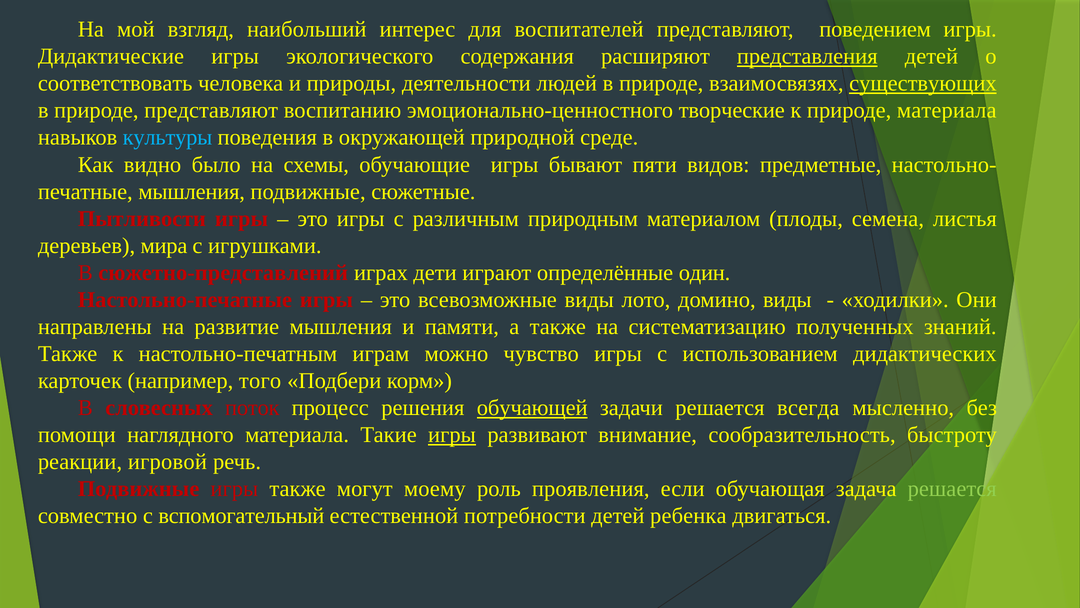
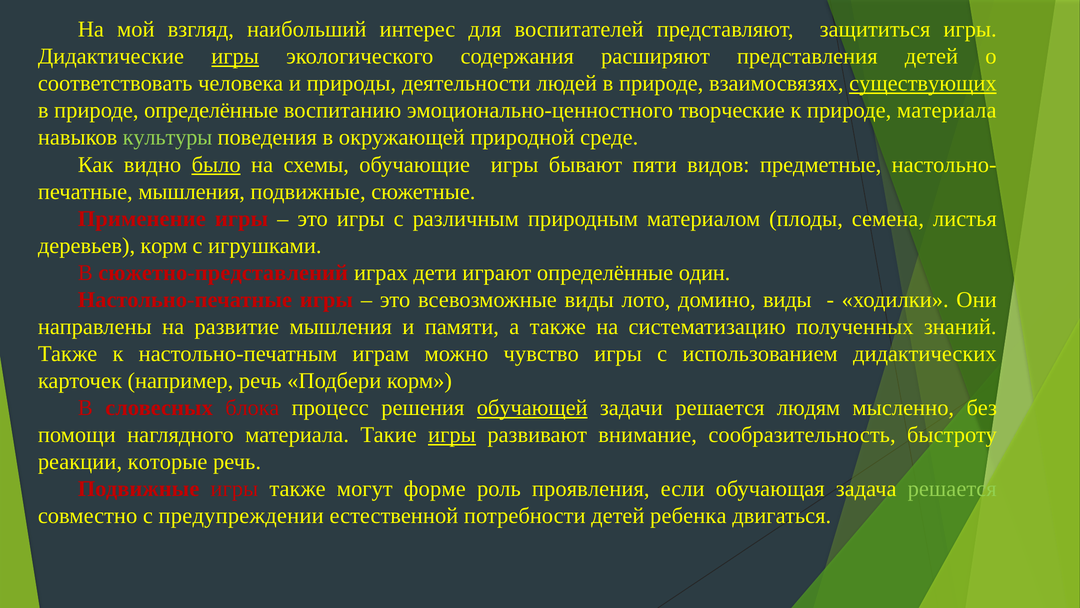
поведением: поведением -> защититься
игры at (235, 56) underline: none -> present
представления underline: present -> none
природе представляют: представляют -> определённые
культуры colour: light blue -> light green
было underline: none -> present
Пытливости: Пытливости -> Применение
деревьев мира: мира -> корм
например того: того -> речь
поток: поток -> блока
всегда: всегда -> людям
игровой: игровой -> которые
моему: моему -> форме
вспомогательный: вспомогательный -> предупреждении
